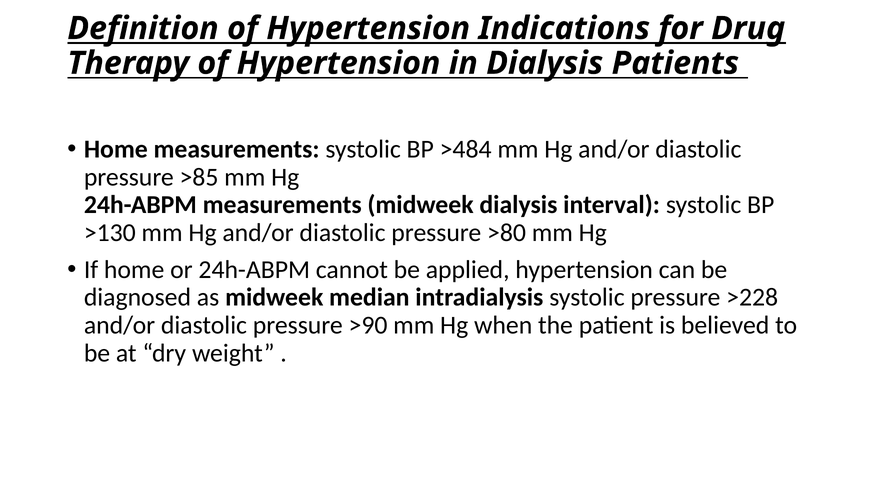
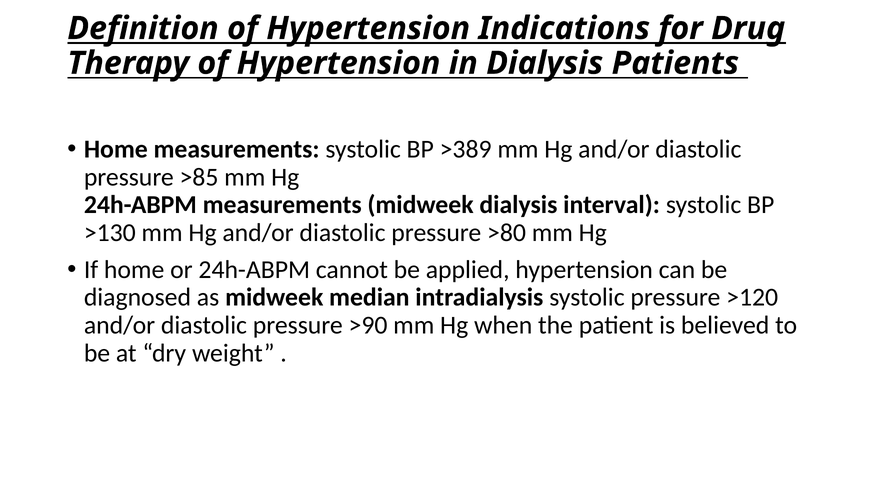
>484: >484 -> >389
>228: >228 -> >120
